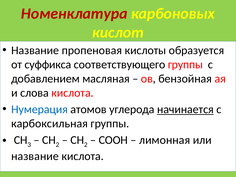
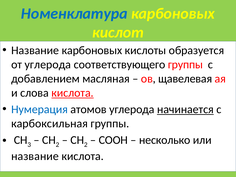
Номенклатура colour: red -> blue
Название пропеновая: пропеновая -> карбоновых
от суффикса: суффикса -> углерода
бензойная: бензойная -> щавелевая
кислота at (73, 93) underline: none -> present
лимонная: лимонная -> несколько
